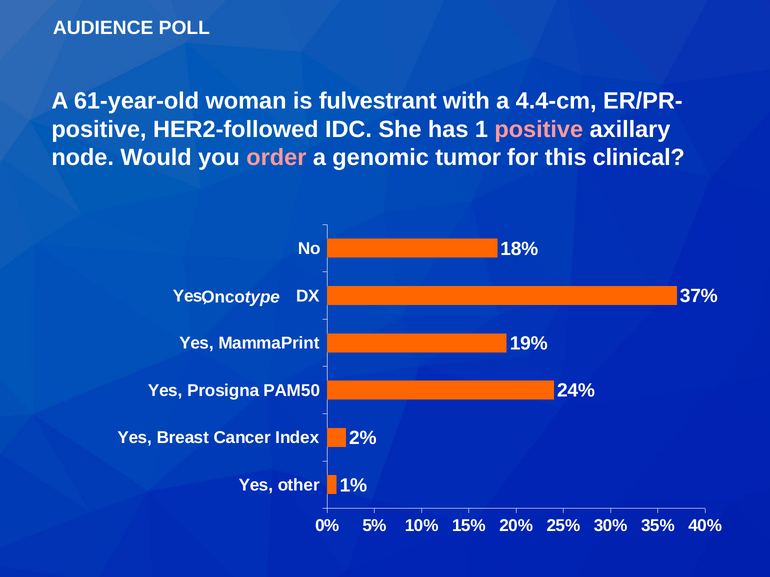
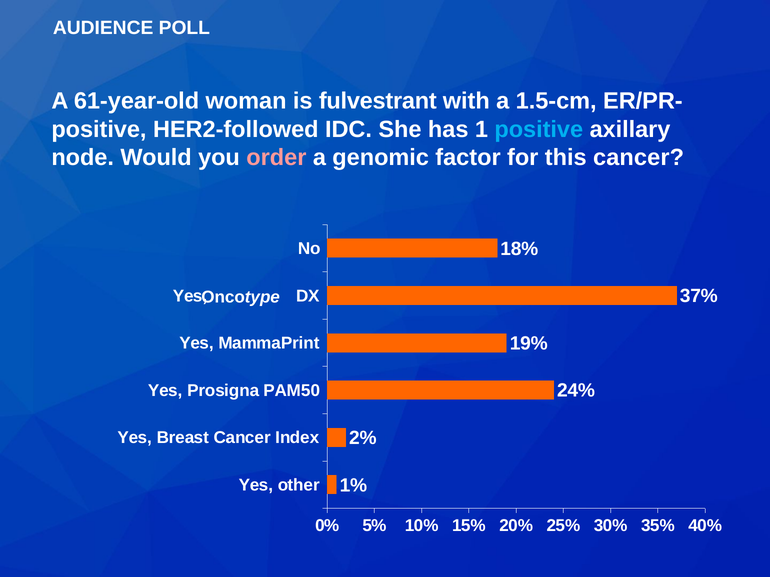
4.4-cm: 4.4-cm -> 1.5-cm
positive at (539, 129) colour: pink -> light blue
tumor: tumor -> factor
this clinical: clinical -> cancer
